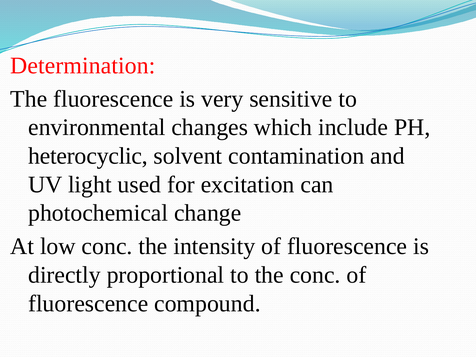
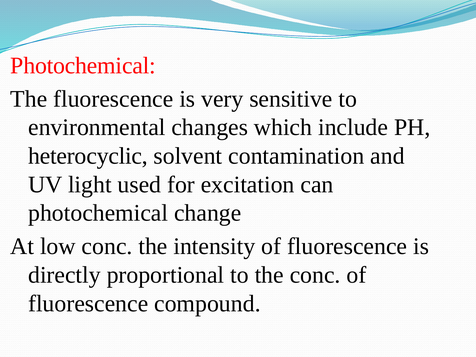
Determination at (83, 66): Determination -> Photochemical
